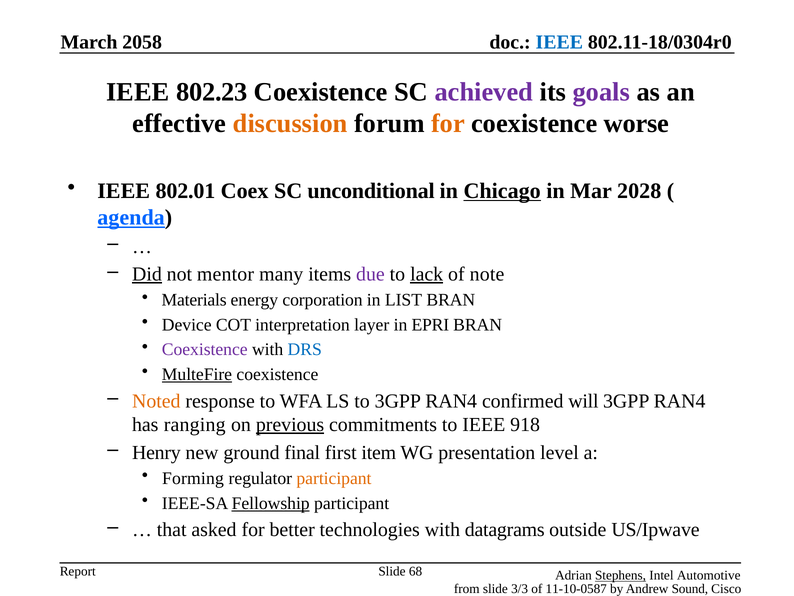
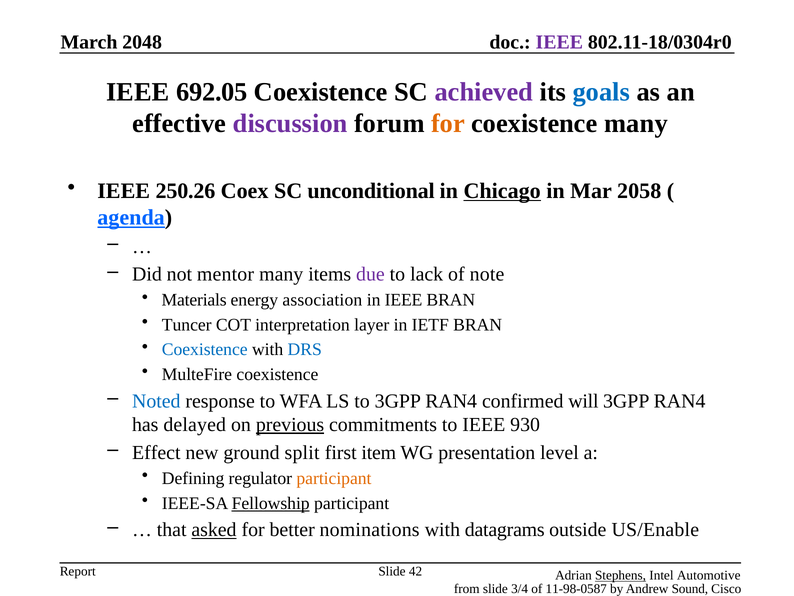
2058: 2058 -> 2048
IEEE at (559, 42) colour: blue -> purple
802.23: 802.23 -> 692.05
goals colour: purple -> blue
discussion colour: orange -> purple
coexistence worse: worse -> many
802.01: 802.01 -> 250.26
2028: 2028 -> 2058
Did underline: present -> none
lack underline: present -> none
corporation: corporation -> association
in LIST: LIST -> IEEE
Device: Device -> Tuncer
EPRI: EPRI -> IETF
Coexistence at (205, 349) colour: purple -> blue
MulteFire underline: present -> none
Noted colour: orange -> blue
ranging: ranging -> delayed
918: 918 -> 930
Henry: Henry -> Effect
final: final -> split
Forming: Forming -> Defining
asked underline: none -> present
technologies: technologies -> nominations
US/Ipwave: US/Ipwave -> US/Enable
68: 68 -> 42
3/3: 3/3 -> 3/4
11-10-0587: 11-10-0587 -> 11-98-0587
